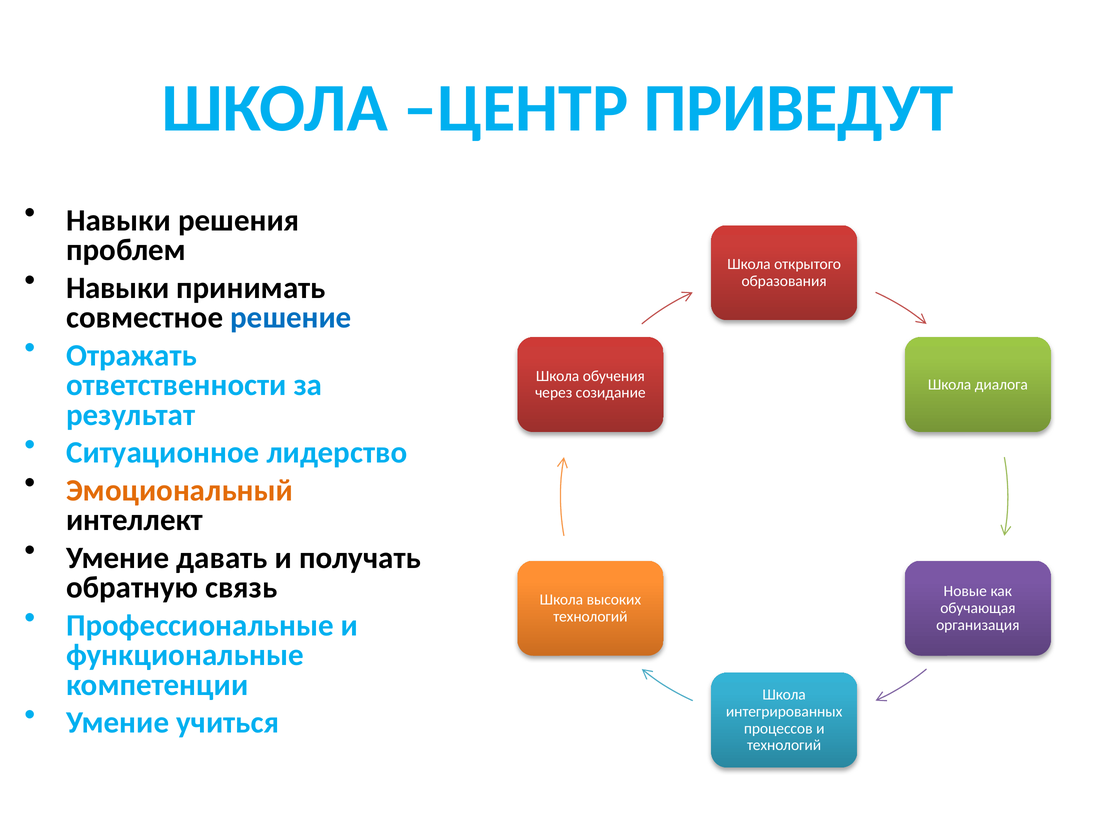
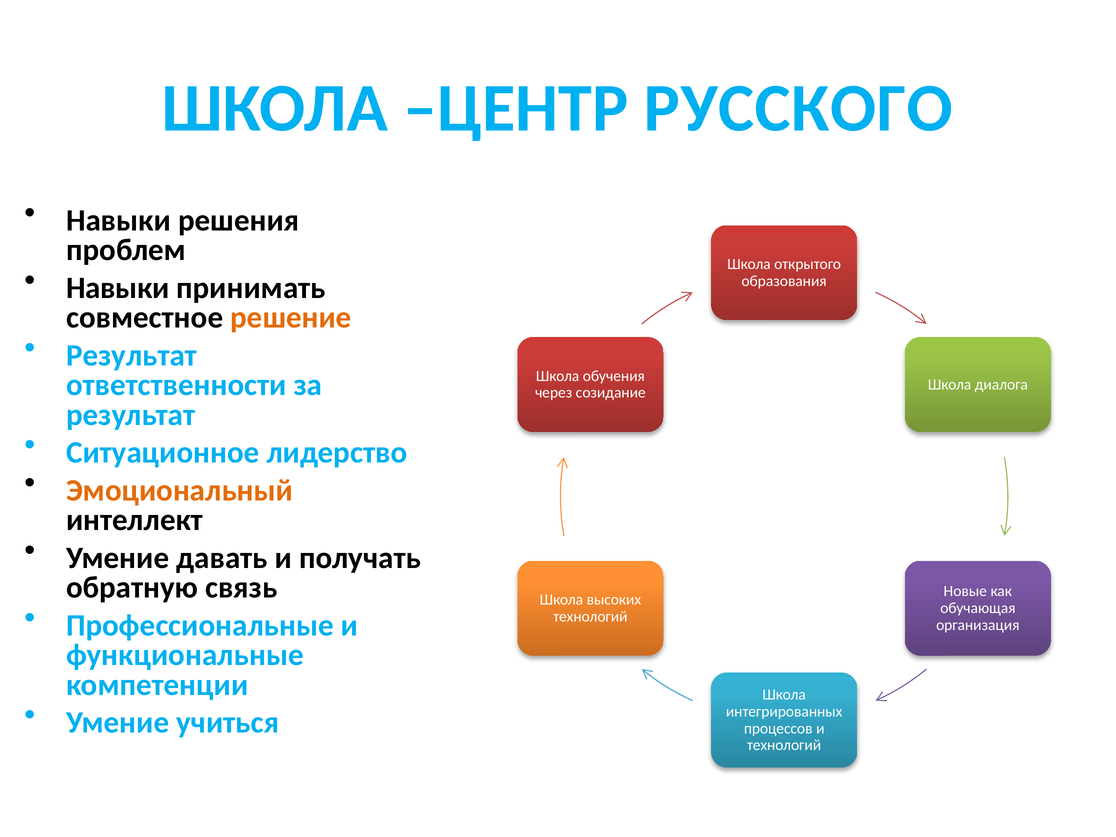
ПРИВЕДУТ: ПРИВЕДУТ -> РУССКОГО
решение colour: blue -> orange
Отражать at (132, 355): Отражать -> Результат
